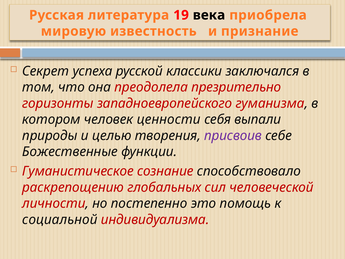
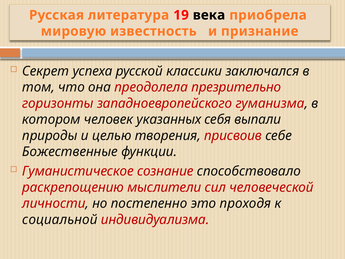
ценности: ценности -> указанных
присвоив colour: purple -> red
глобальных: глобальных -> мыслители
помощь: помощь -> проходя
